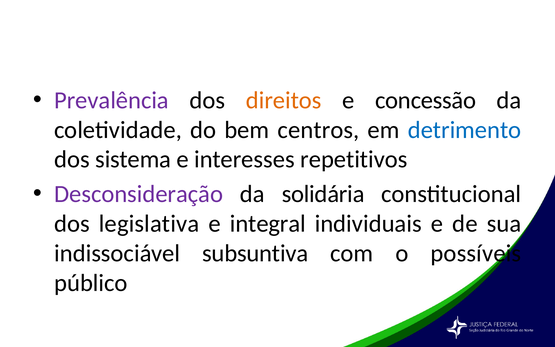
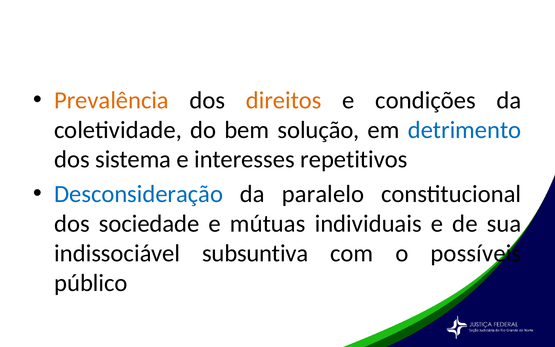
Prevalência colour: purple -> orange
concessão: concessão -> condições
centros: centros -> solução
Desconsideração colour: purple -> blue
solidária: solidária -> paralelo
legislativa: legislativa -> sociedade
integral: integral -> mútuas
